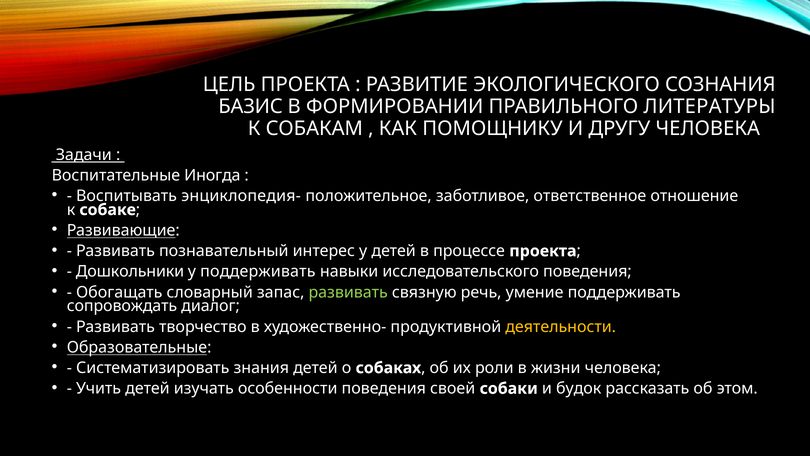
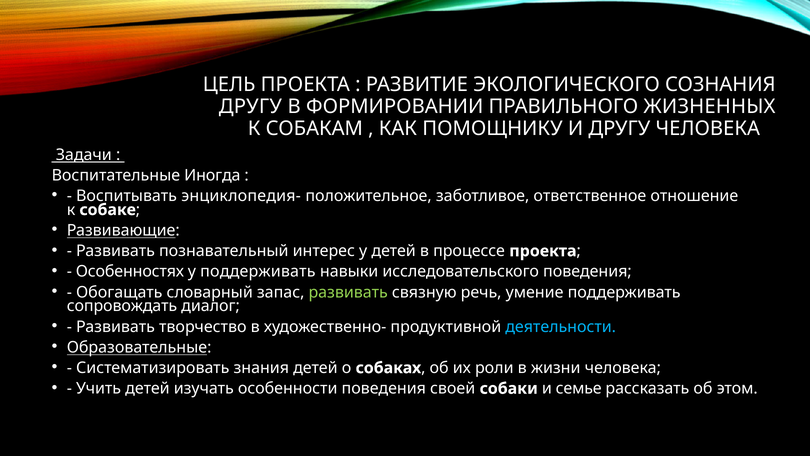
БАЗИС at (251, 106): БАЗИС -> ДРУГУ
ЛИТЕРАТУРЫ: ЛИТЕРАТУРЫ -> ЖИЗНЕННЫХ
Дошкольники: Дошкольники -> Особенностях
деятельности colour: yellow -> light blue
будок: будок -> семье
